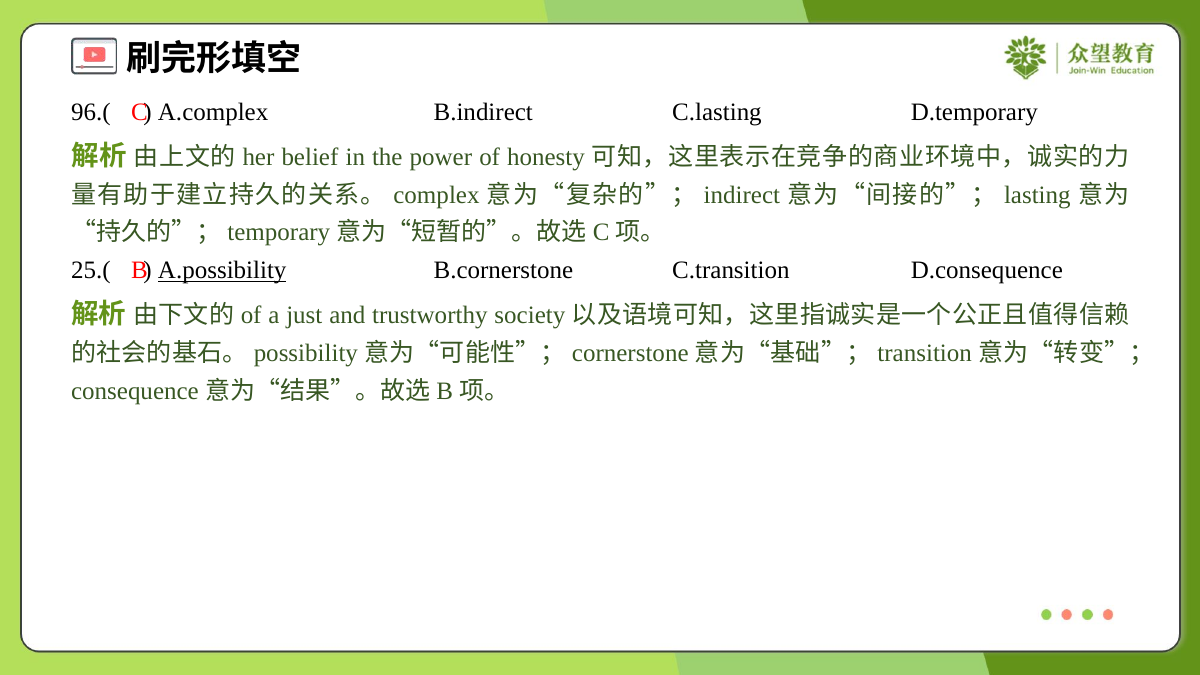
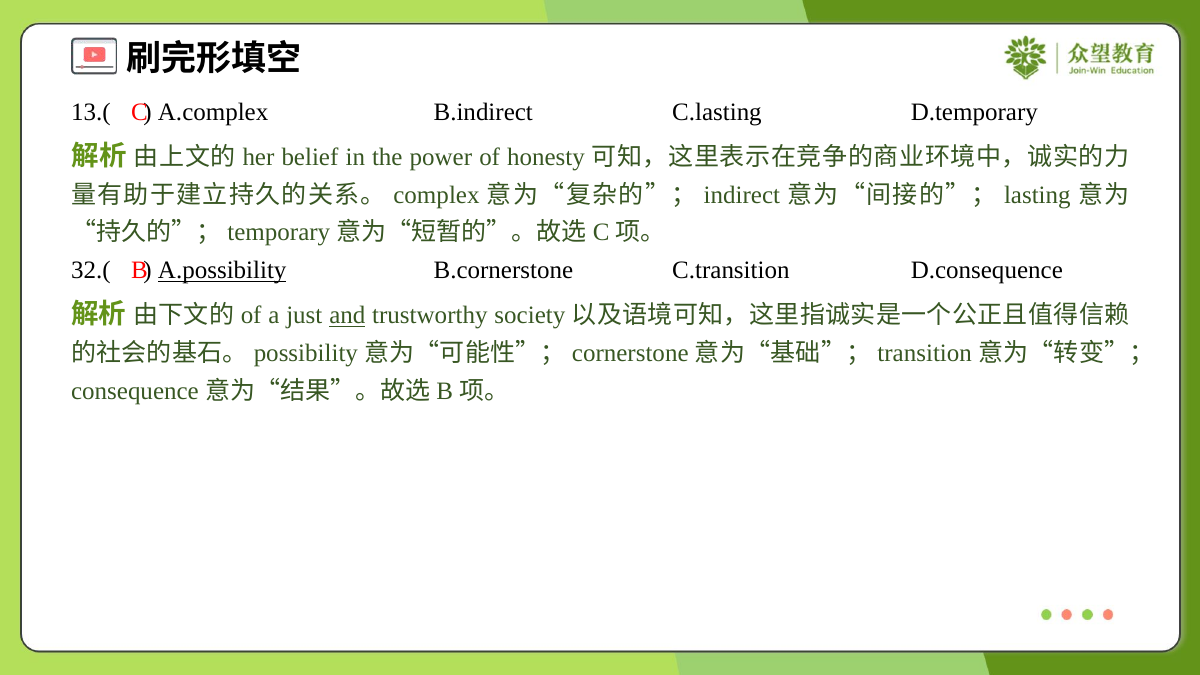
96.(: 96.( -> 13.(
25.(: 25.( -> 32.(
and underline: none -> present
